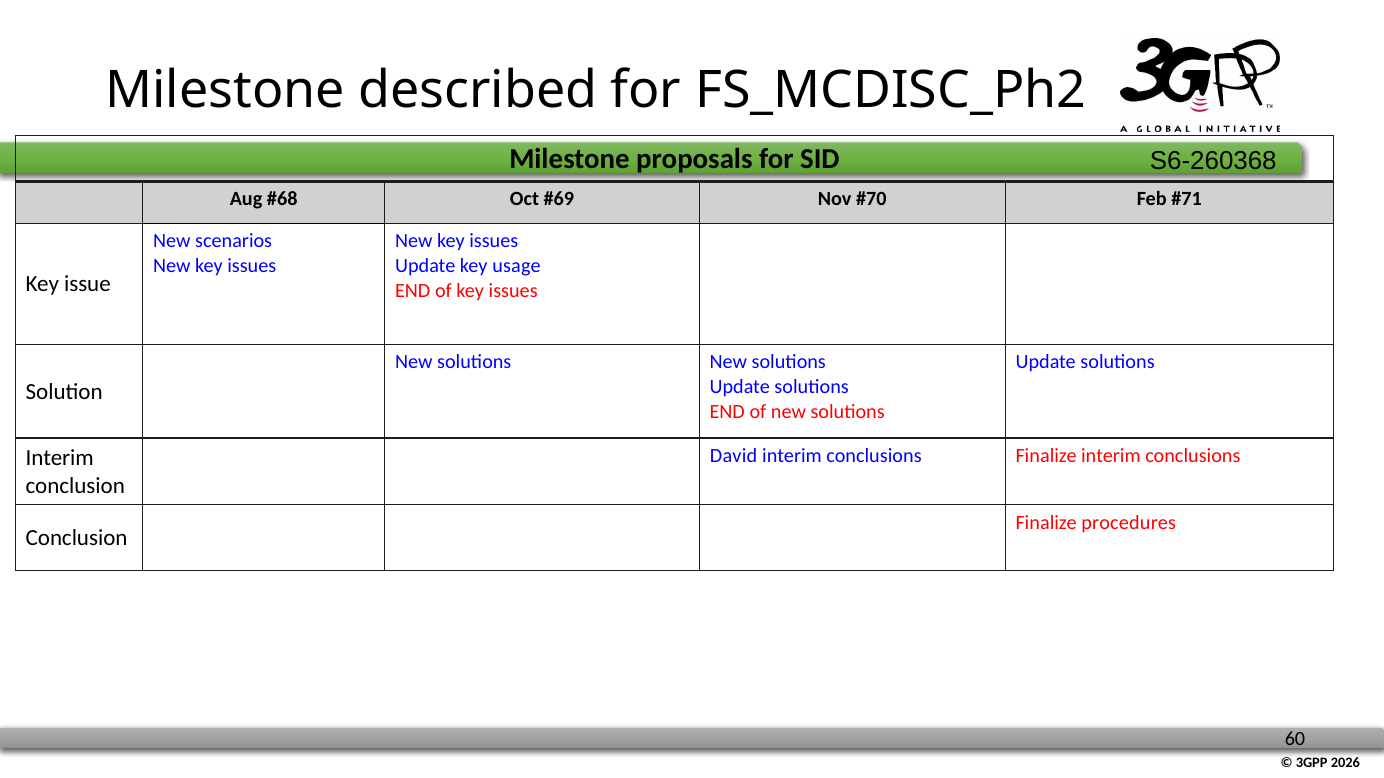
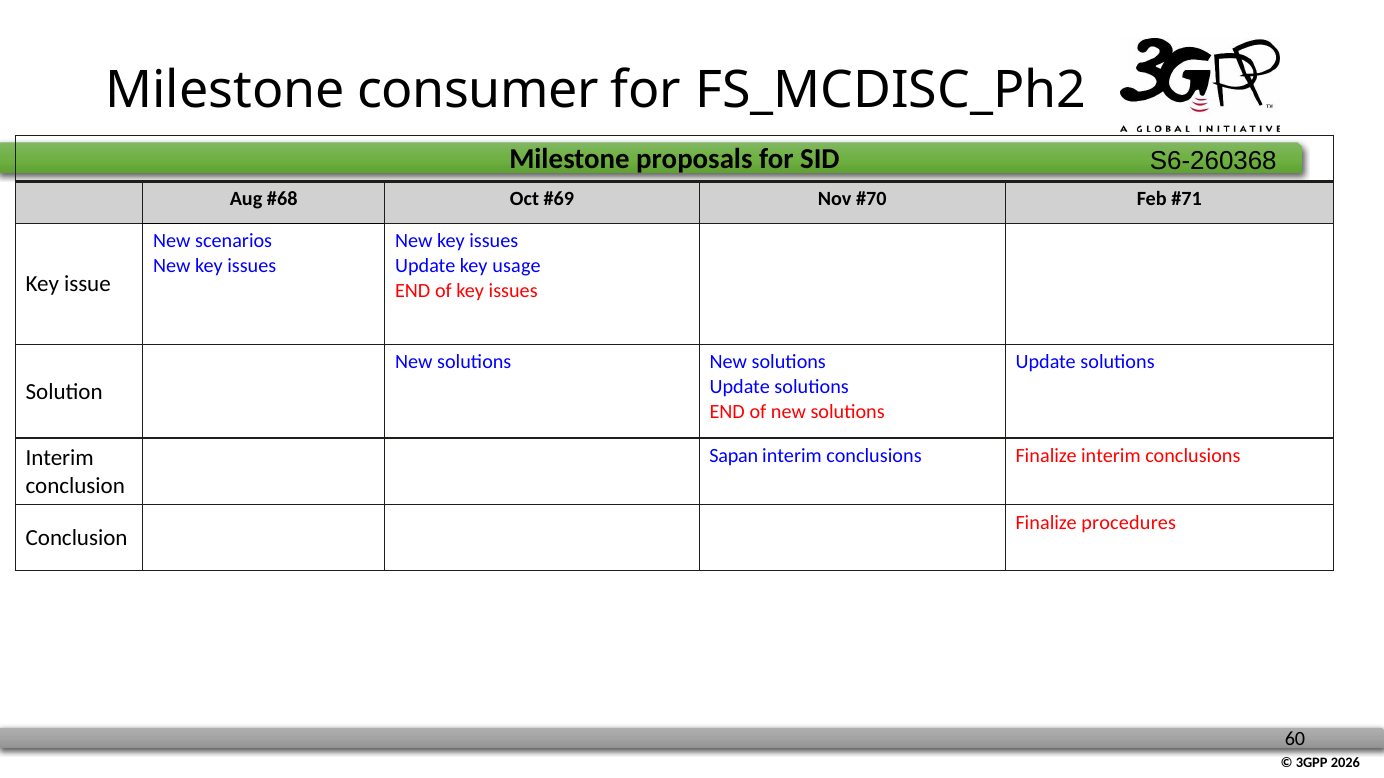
described: described -> consumer
David: David -> Sapan
